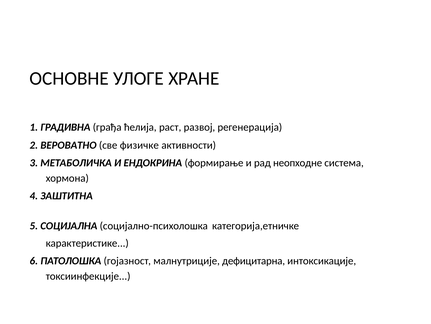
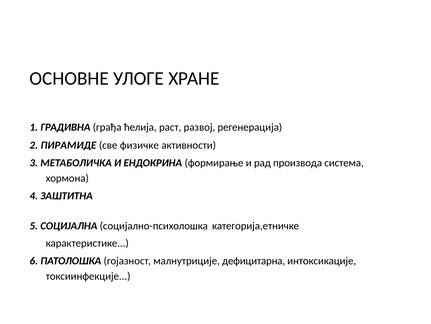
ВЕРОВАТНО: ВЕРОВАТНО -> ПИРАМИДЕ
неопходне: неопходне -> производа
